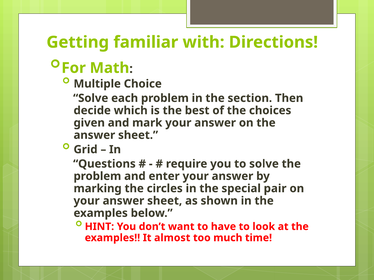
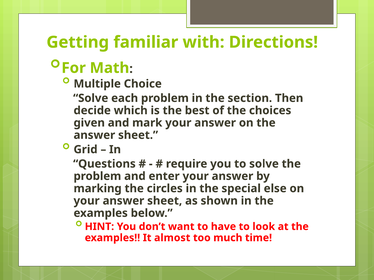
pair: pair -> else
